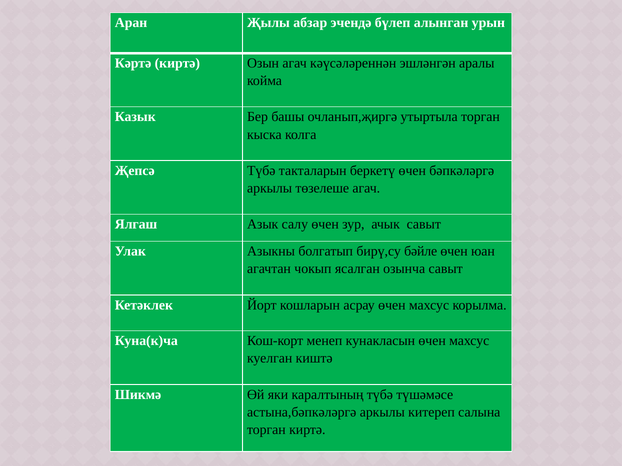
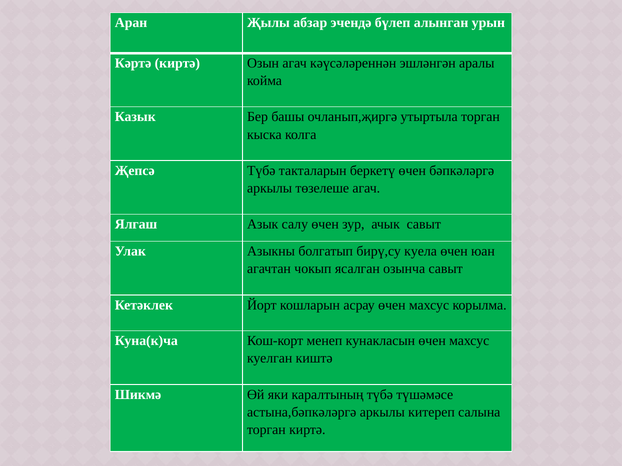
бәйле: бәйле -> куела
